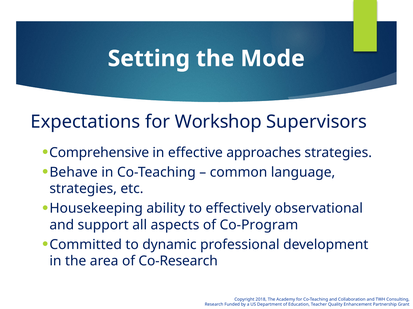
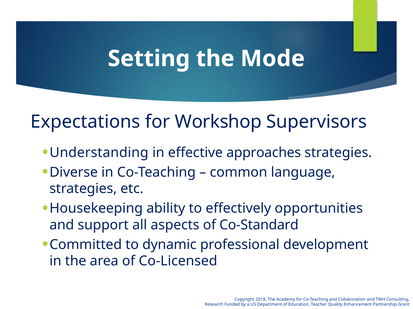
Comprehensive: Comprehensive -> Understanding
Behave: Behave -> Diverse
observational: observational -> opportunities
Co-Program: Co-Program -> Co-Standard
Co-Research: Co-Research -> Co-Licensed
